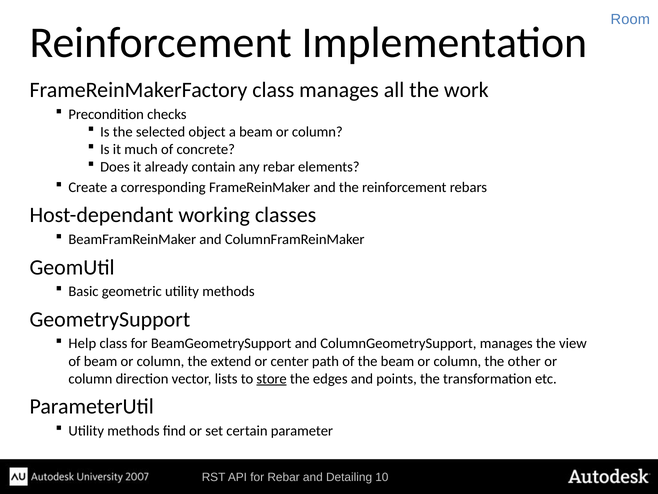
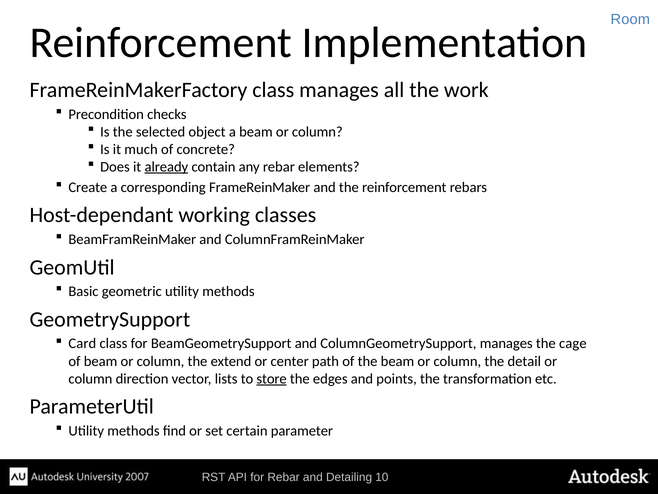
already underline: none -> present
Help: Help -> Card
view: view -> cage
other: other -> detail
